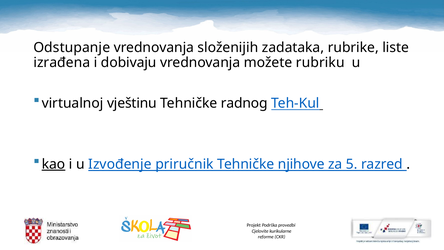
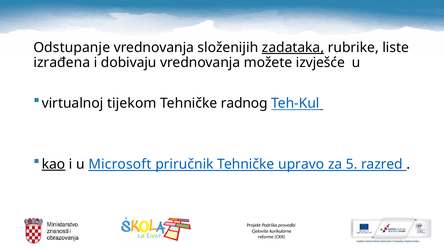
zadataka underline: none -> present
rubriku: rubriku -> izvješće
vještinu: vještinu -> tijekom
Izvođenje: Izvođenje -> Microsoft
njihove: njihove -> upravo
